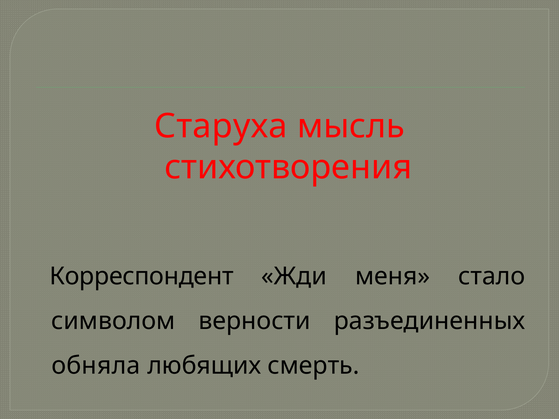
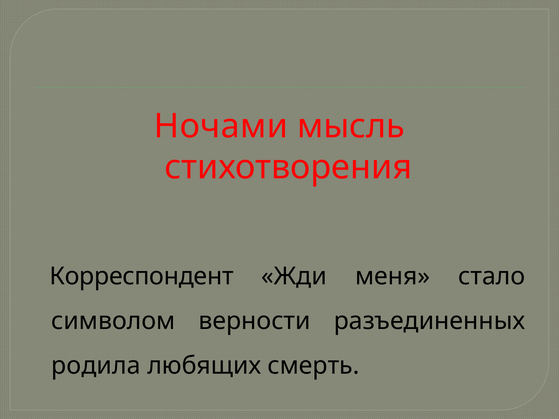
Старуха: Старуха -> Ночами
обняла: обняла -> родила
